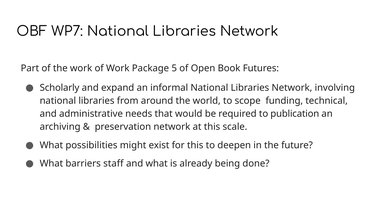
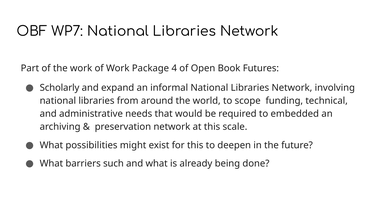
5: 5 -> 4
publication: publication -> embedded
staff: staff -> such
